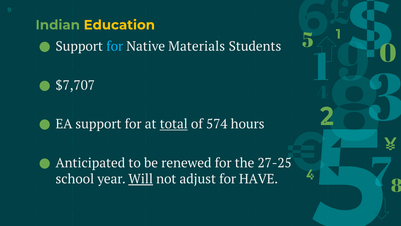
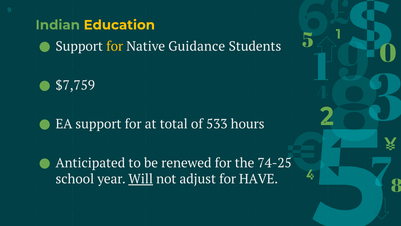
for at (115, 46) colour: light blue -> yellow
Materials: Materials -> Guidance
$7,707: $7,707 -> $7,759
total underline: present -> none
574: 574 -> 533
27-25: 27-25 -> 74-25
